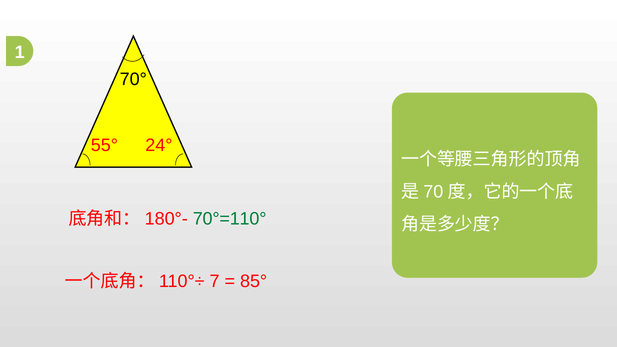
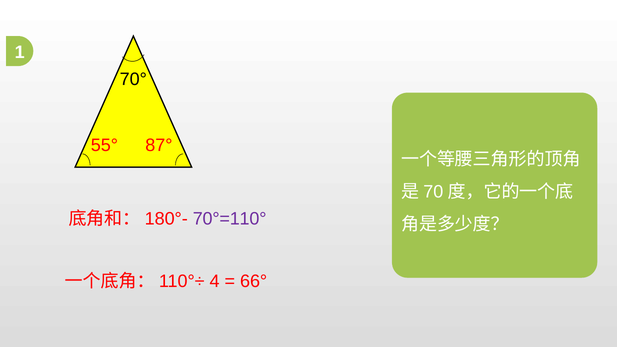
24°: 24° -> 87°
70°=110° colour: green -> purple
7: 7 -> 4
85°: 85° -> 66°
